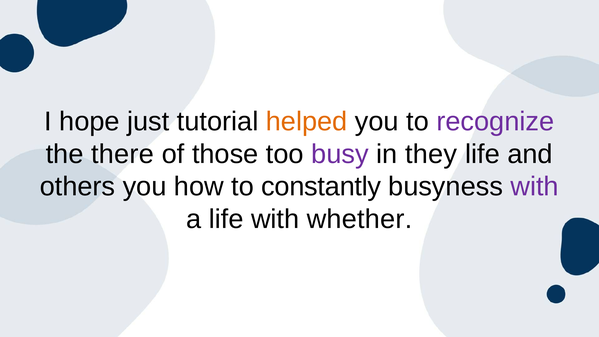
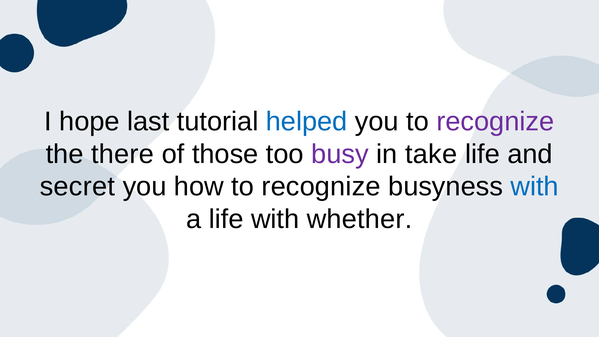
just: just -> last
helped colour: orange -> blue
they: they -> take
others: others -> secret
how to constantly: constantly -> recognize
with at (535, 187) colour: purple -> blue
